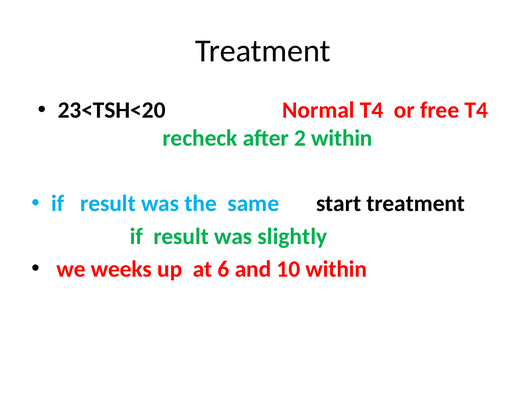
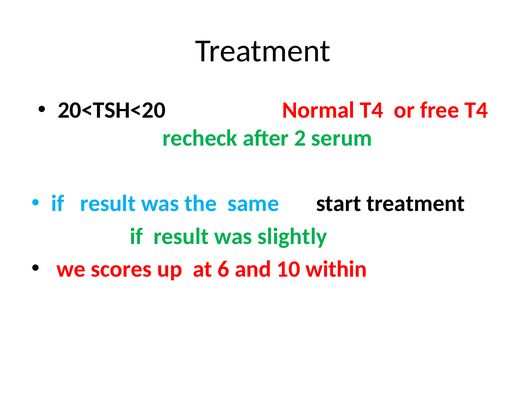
23<TSH<20: 23<TSH<20 -> 20<TSH<20
2 within: within -> serum
weeks: weeks -> scores
